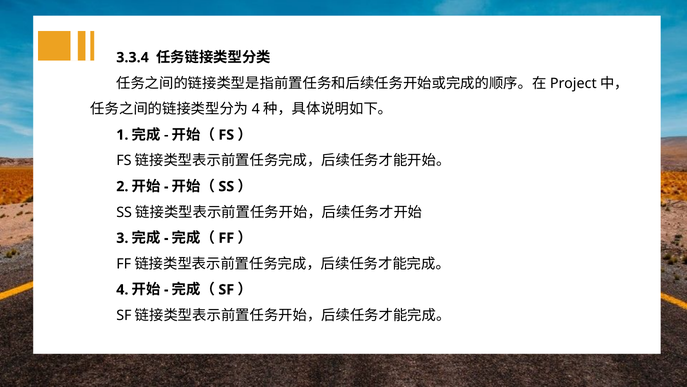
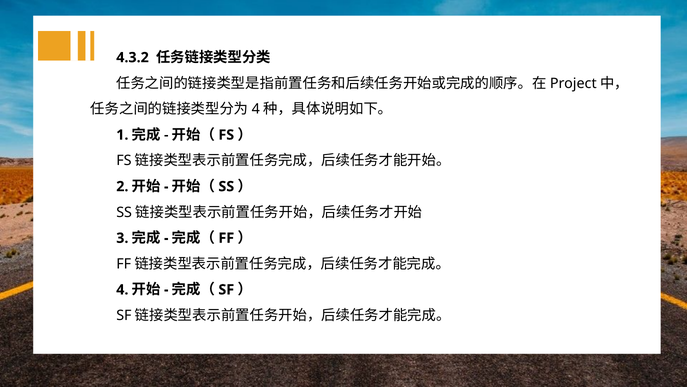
3.3.4: 3.3.4 -> 4.3.2
